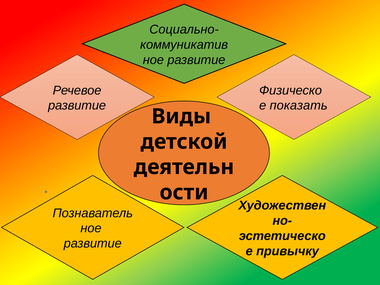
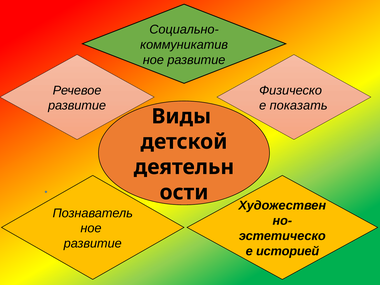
привычку: привычку -> историей
